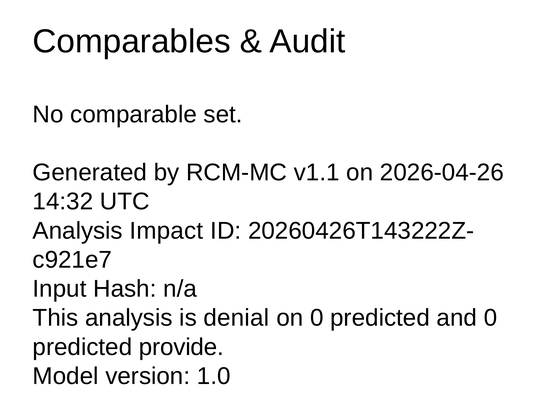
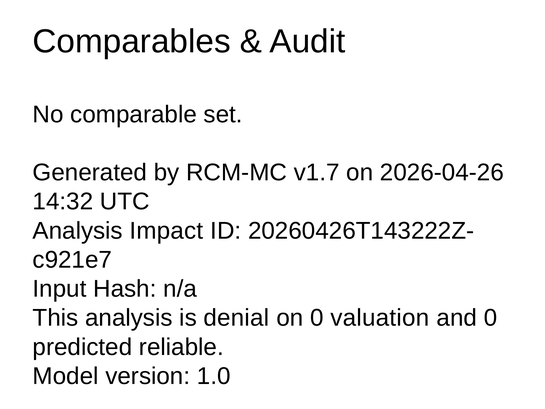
v1.1: v1.1 -> v1.7
on 0 predicted: predicted -> valuation
provide: provide -> reliable
